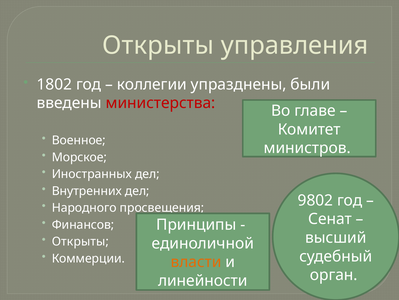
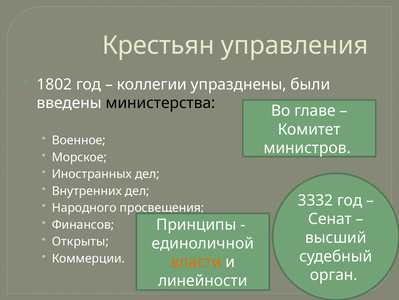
Открыты at (158, 45): Открыты -> Крестьян
министерства colour: red -> black
9802: 9802 -> 3332
